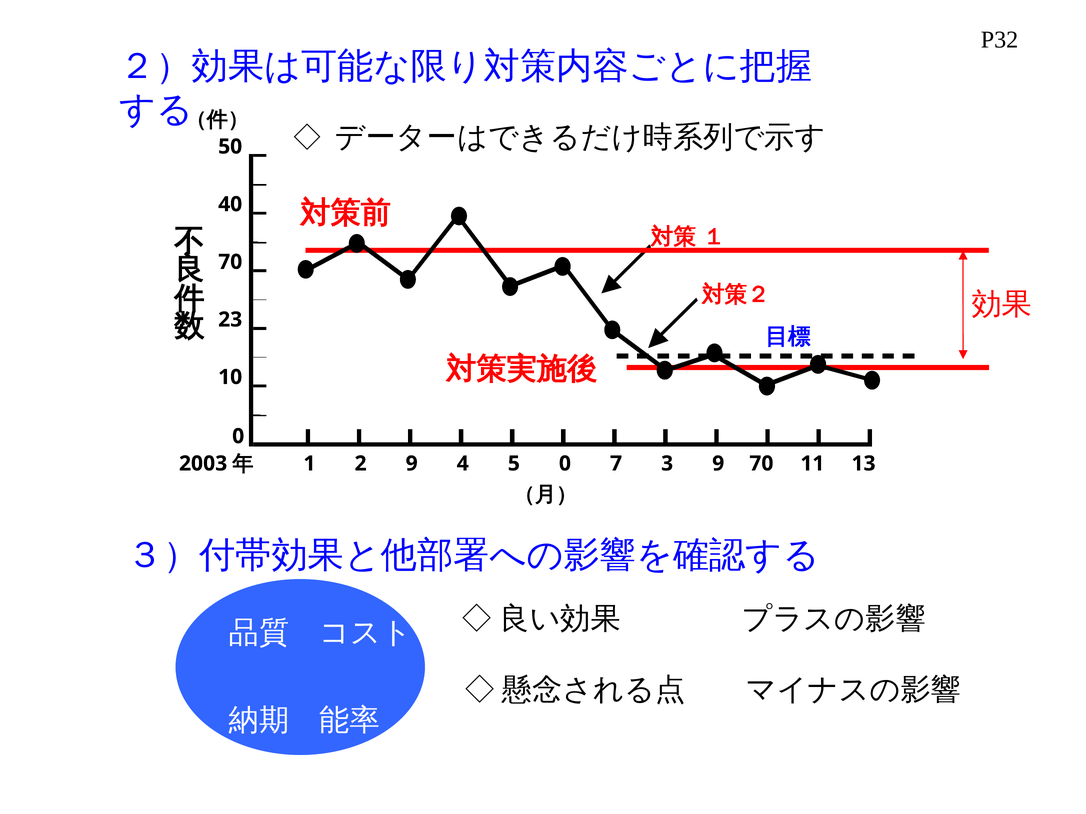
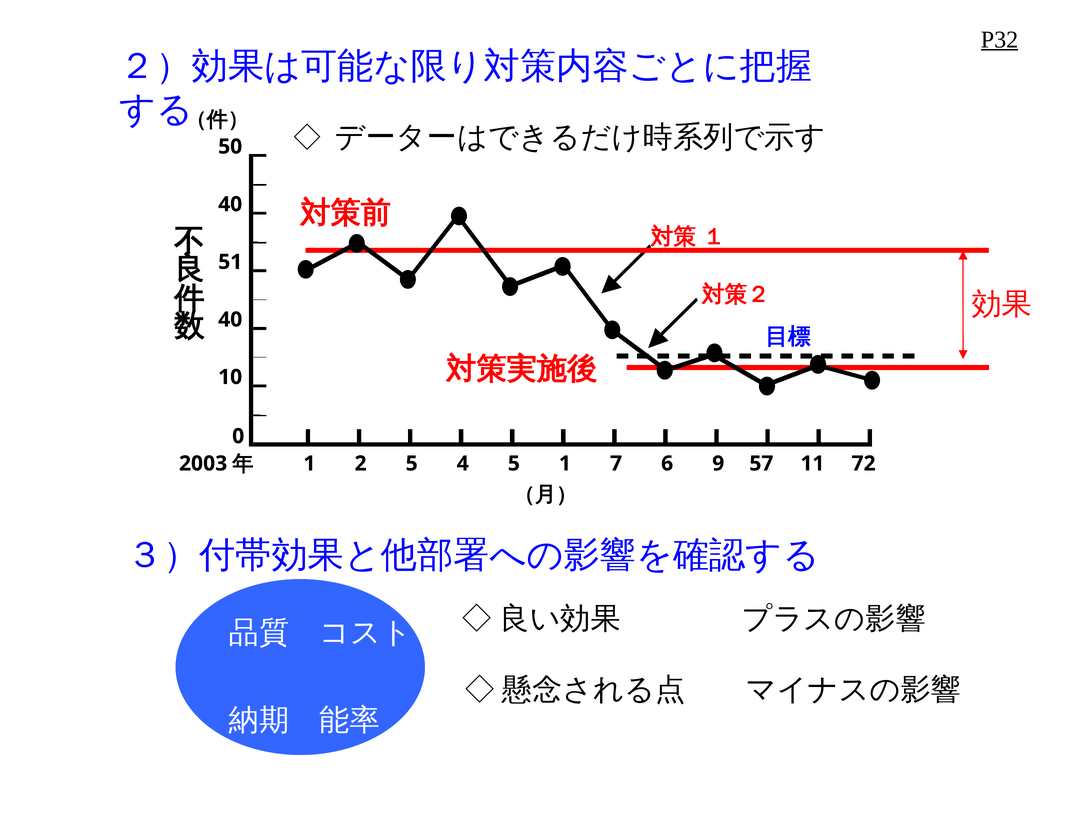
P32 underline: none -> present
70 at (230, 262): 70 -> 51
23 at (230, 320): 23 -> 40
2 9: 9 -> 5
5 0: 0 -> 1
3: 3 -> 6
9 70: 70 -> 57
13: 13 -> 72
